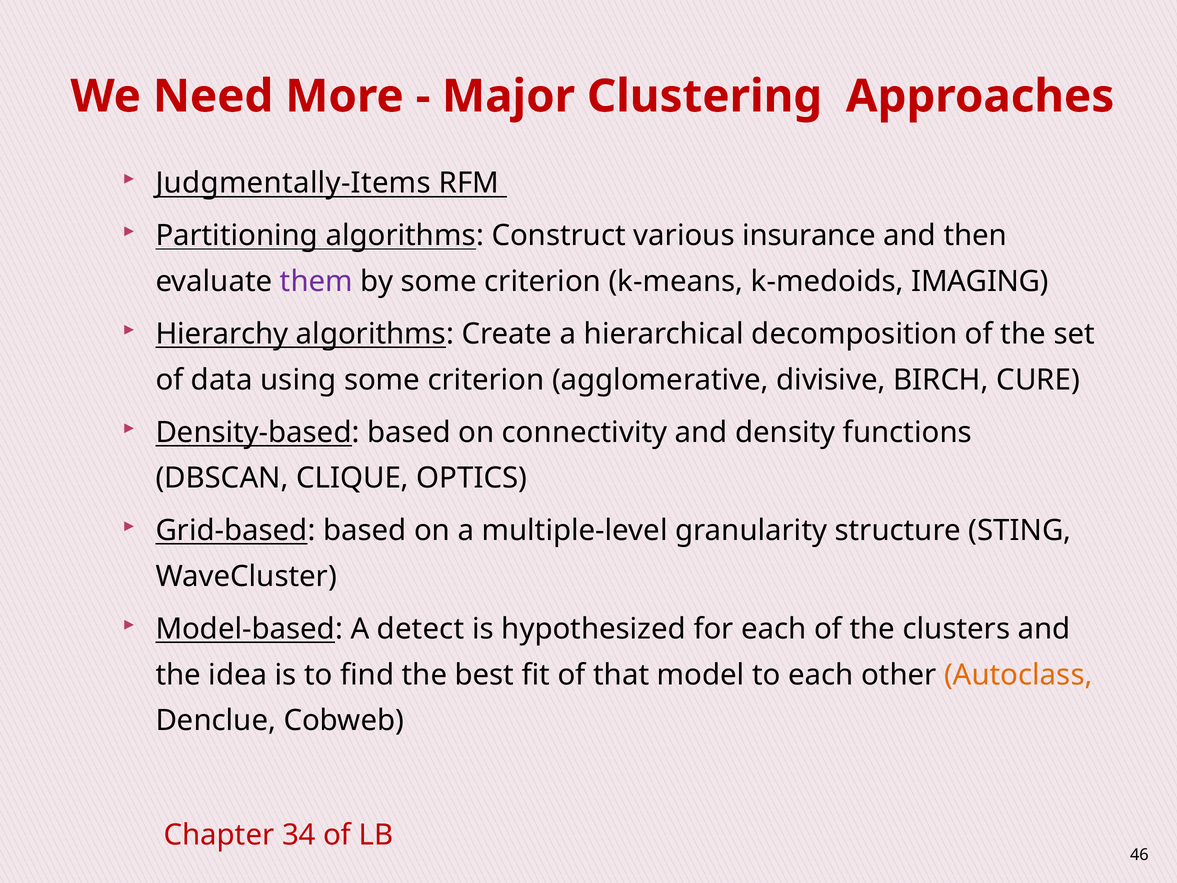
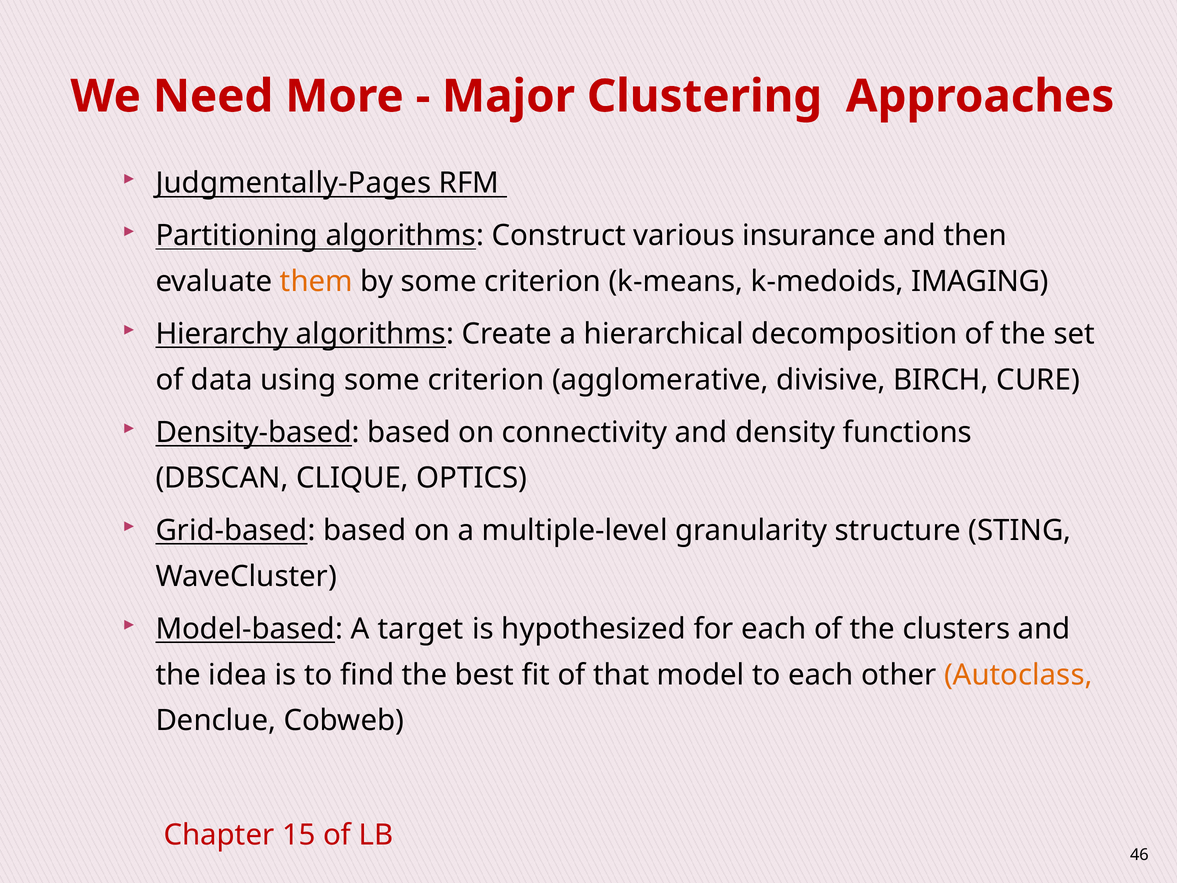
Judgmentally-Items: Judgmentally-Items -> Judgmentally-Pages
them colour: purple -> orange
detect: detect -> target
34: 34 -> 15
